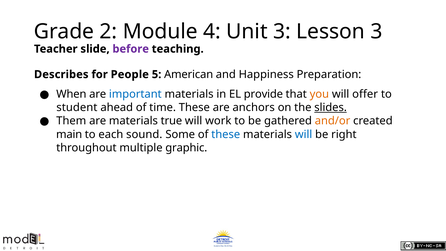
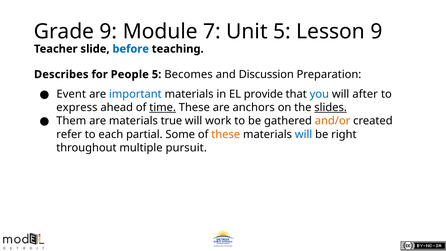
Grade 2: 2 -> 9
4: 4 -> 7
Unit 3: 3 -> 5
Lesson 3: 3 -> 9
before colour: purple -> blue
American: American -> Becomes
Happiness: Happiness -> Discussion
When: When -> Event
you colour: orange -> blue
offer: offer -> after
student: student -> express
time underline: none -> present
main: main -> refer
sound: sound -> partial
these at (226, 134) colour: blue -> orange
graphic: graphic -> pursuit
